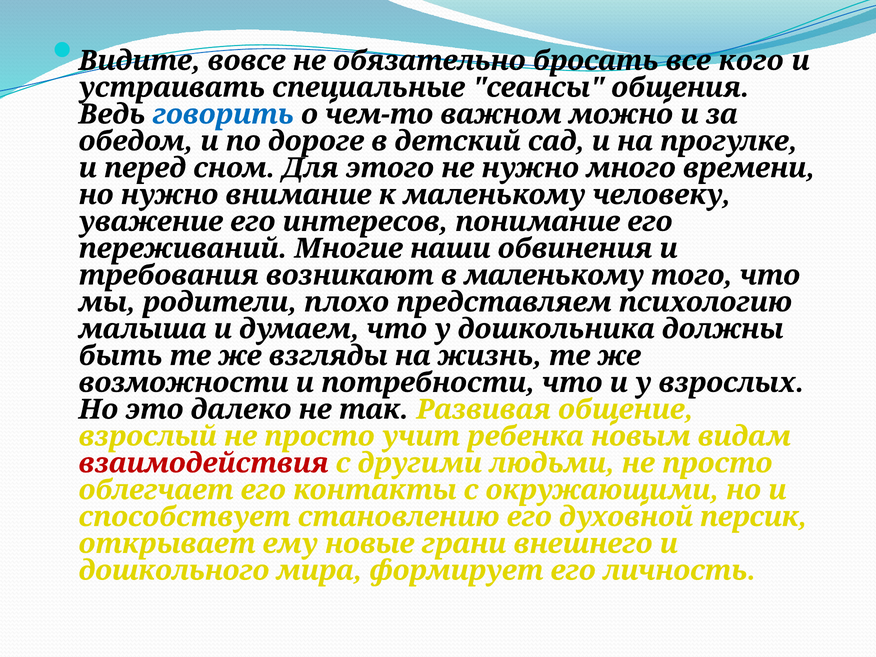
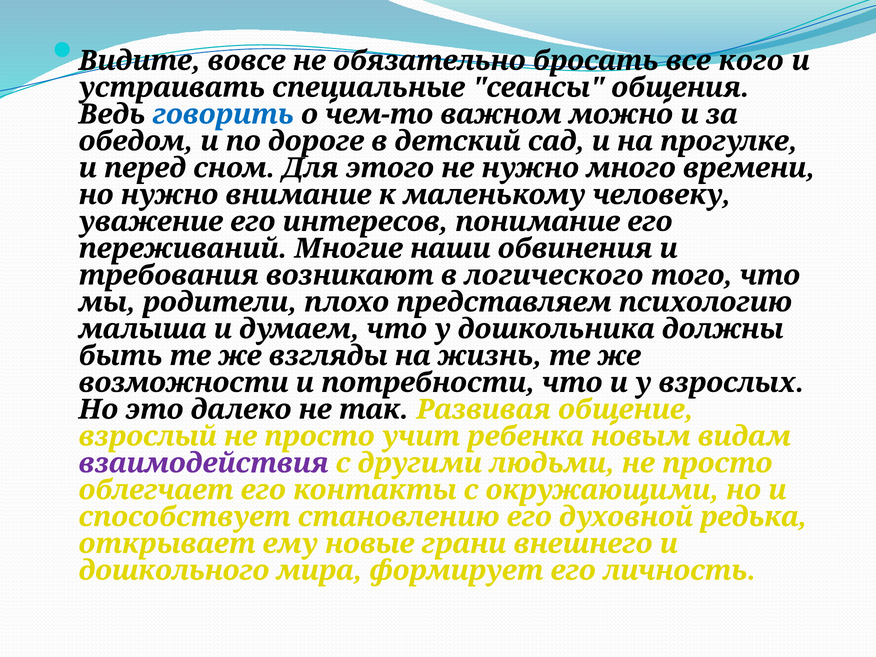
в маленькому: маленькому -> логического
взаимодействия colour: red -> purple
персик: персик -> редька
